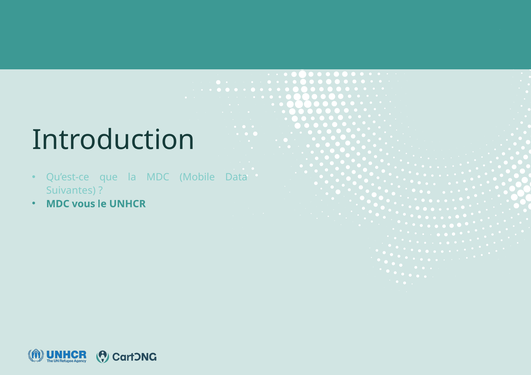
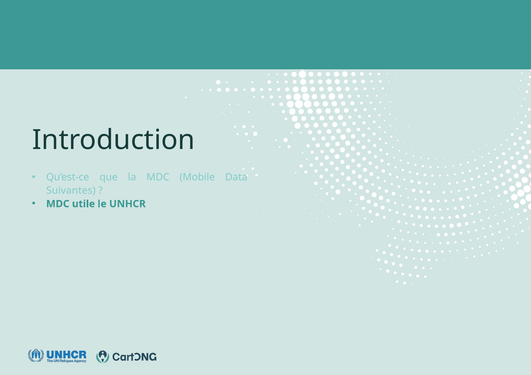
vous: vous -> utile
